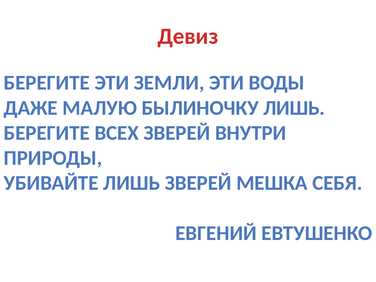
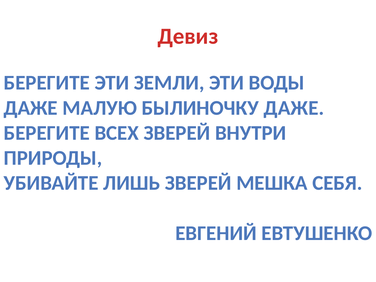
БЫЛИНОЧКУ ЛИШЬ: ЛИШЬ -> ДАЖЕ
